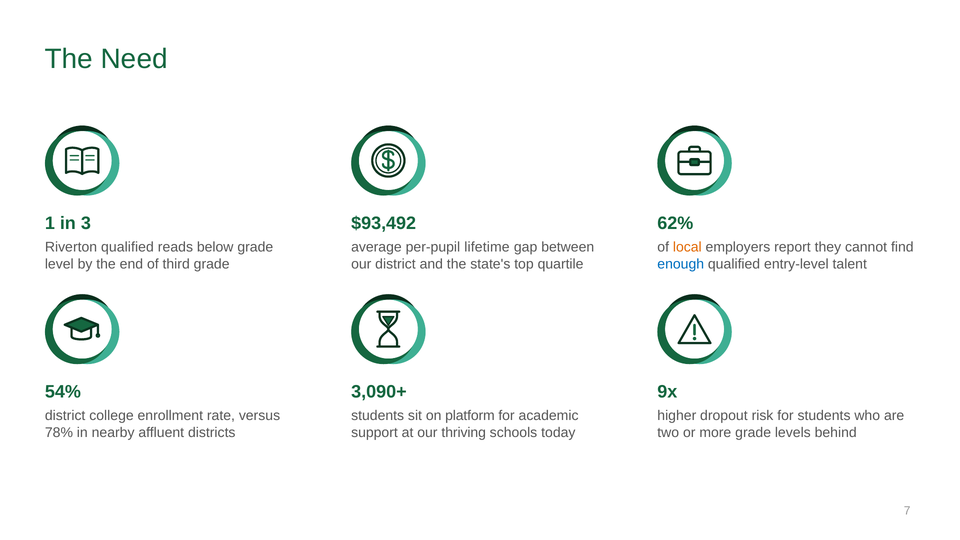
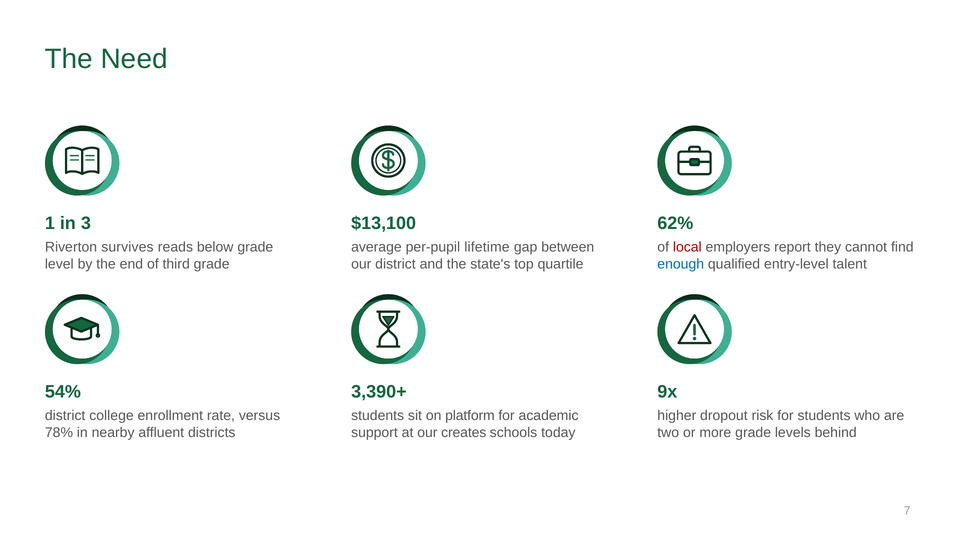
$93,492: $93,492 -> $13,100
Riverton qualified: qualified -> survives
local colour: orange -> red
3,090+: 3,090+ -> 3,390+
thriving: thriving -> creates
